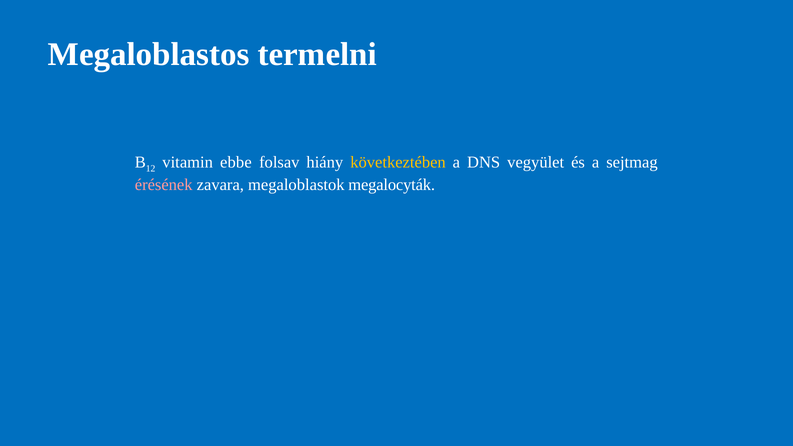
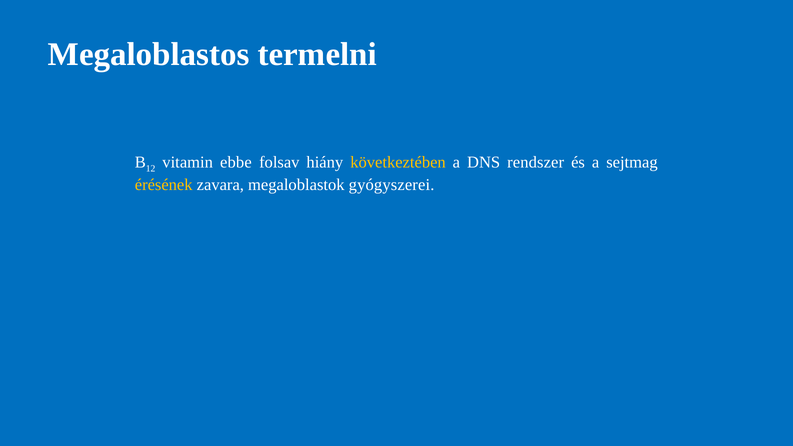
vegyület: vegyület -> rendszer
érésének colour: pink -> yellow
megalocyták: megalocyták -> gyógyszerei
